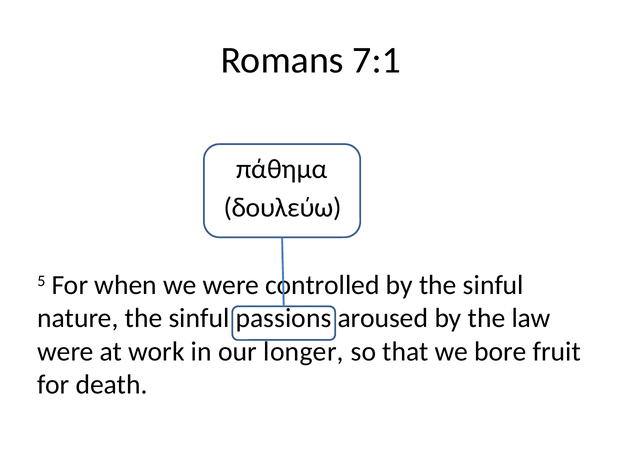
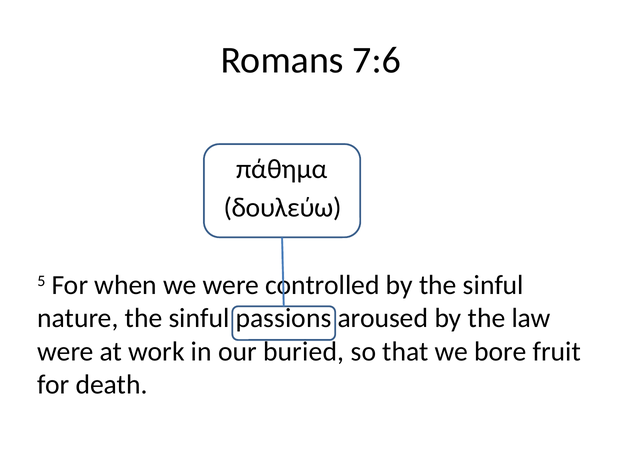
7:1: 7:1 -> 7:6
longer: longer -> buried
